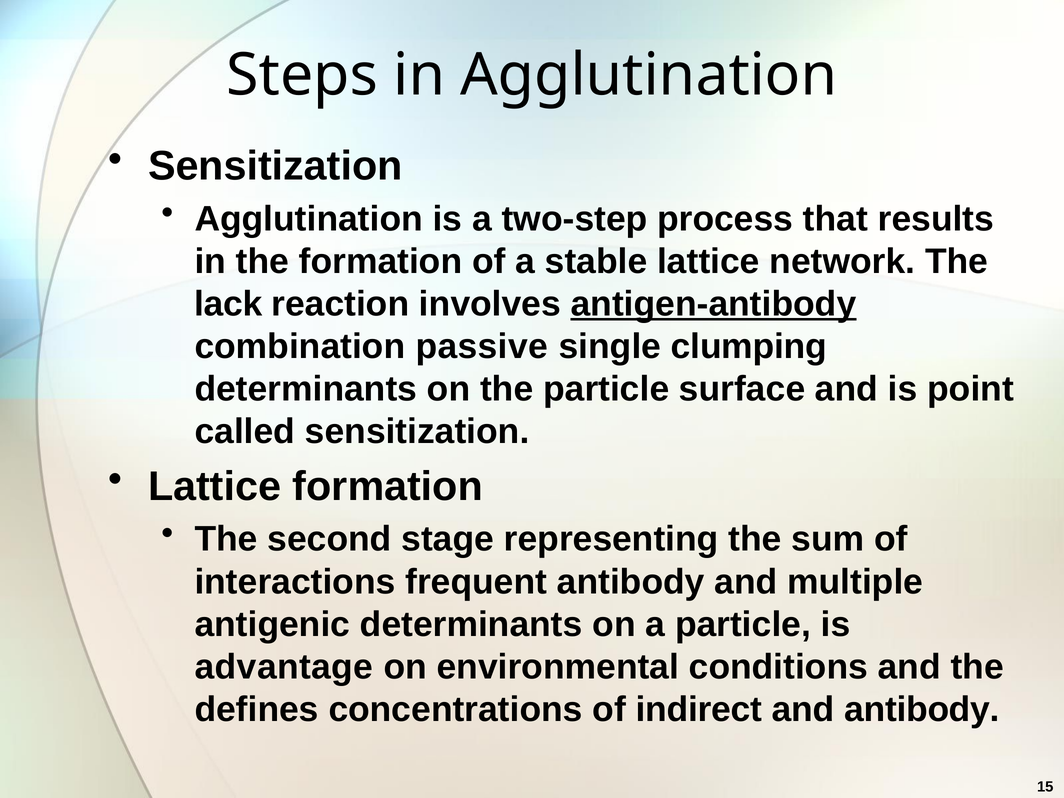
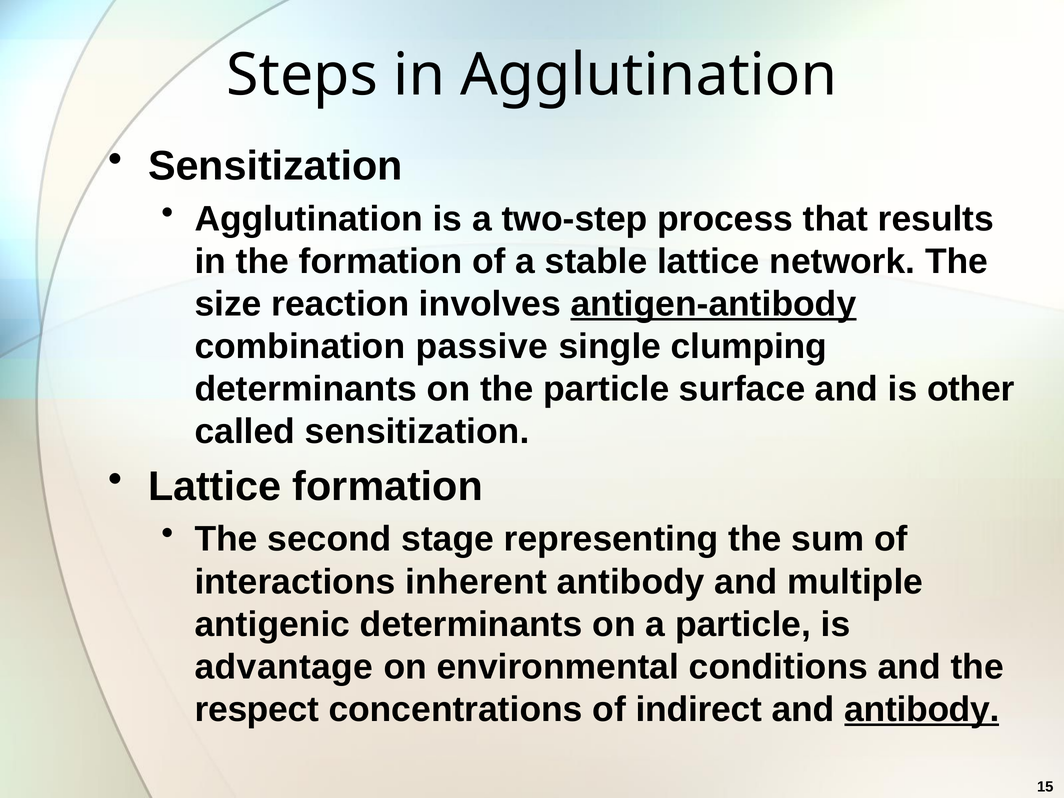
lack: lack -> size
point: point -> other
frequent: frequent -> inherent
defines: defines -> respect
antibody at (922, 710) underline: none -> present
